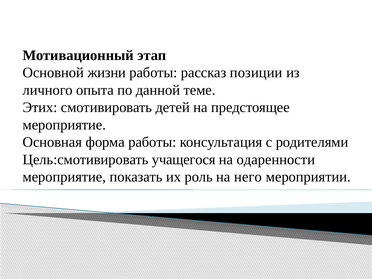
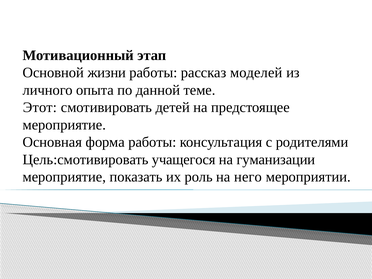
позиции: позиции -> моделей
Этих: Этих -> Этот
одаренности: одаренности -> гуманизации
